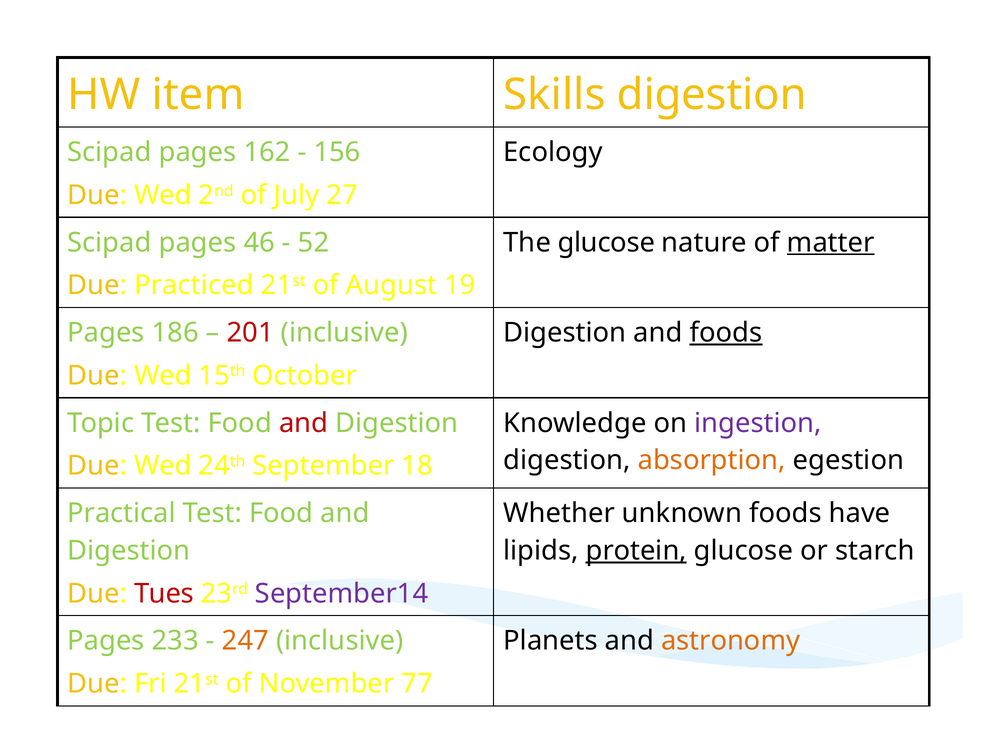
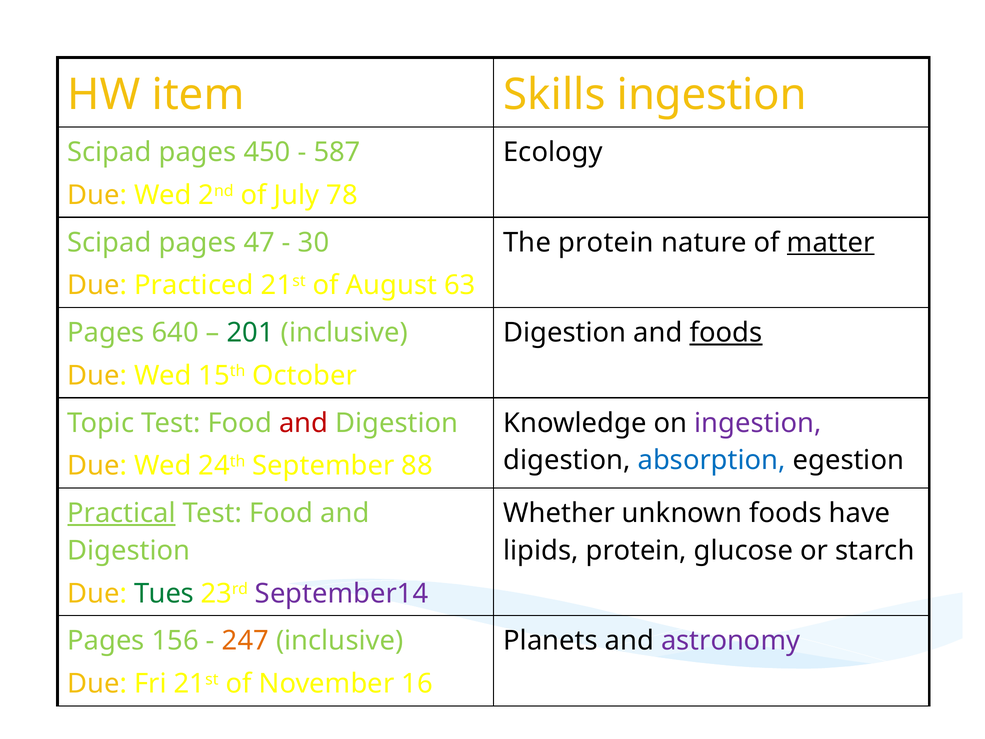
Skills digestion: digestion -> ingestion
162: 162 -> 450
156: 156 -> 587
27: 27 -> 78
46: 46 -> 47
52: 52 -> 30
The glucose: glucose -> protein
19: 19 -> 63
186: 186 -> 640
201 colour: red -> green
absorption colour: orange -> blue
18: 18 -> 88
Practical underline: none -> present
protein at (636, 550) underline: present -> none
Tues colour: red -> green
233: 233 -> 156
astronomy colour: orange -> purple
77: 77 -> 16
